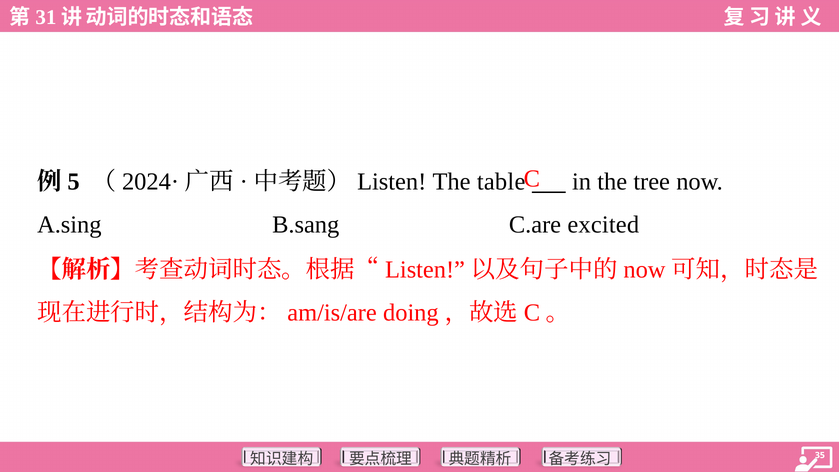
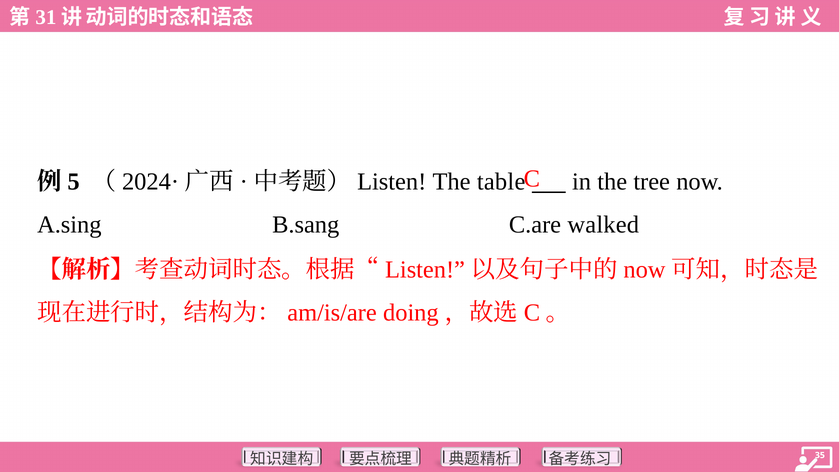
excited: excited -> walked
